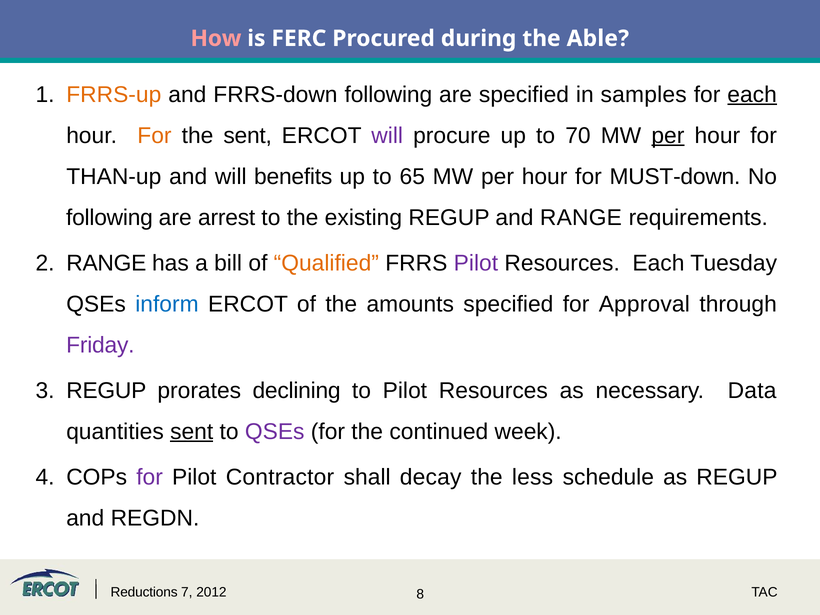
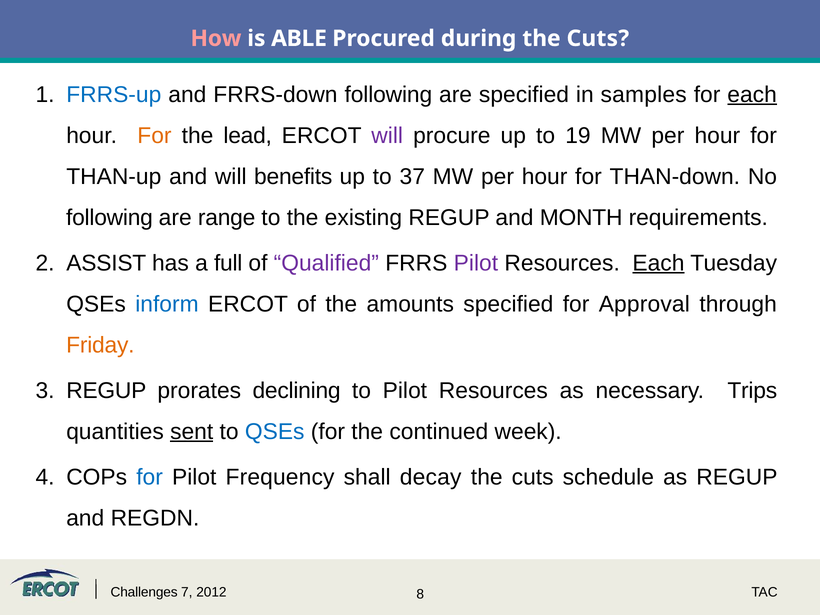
FERC: FERC -> ABLE
during the Able: Able -> Cuts
FRRS-up colour: orange -> blue
the sent: sent -> lead
70: 70 -> 19
per at (668, 136) underline: present -> none
65: 65 -> 37
MUST-down: MUST-down -> THAN-down
arrest: arrest -> range
and RANGE: RANGE -> MONTH
RANGE at (106, 263): RANGE -> ASSIST
bill: bill -> full
Qualified colour: orange -> purple
Each at (658, 263) underline: none -> present
Friday colour: purple -> orange
Data: Data -> Trips
QSEs at (275, 432) colour: purple -> blue
for at (150, 477) colour: purple -> blue
Contractor: Contractor -> Frequency
less at (533, 477): less -> cuts
Reductions: Reductions -> Challenges
